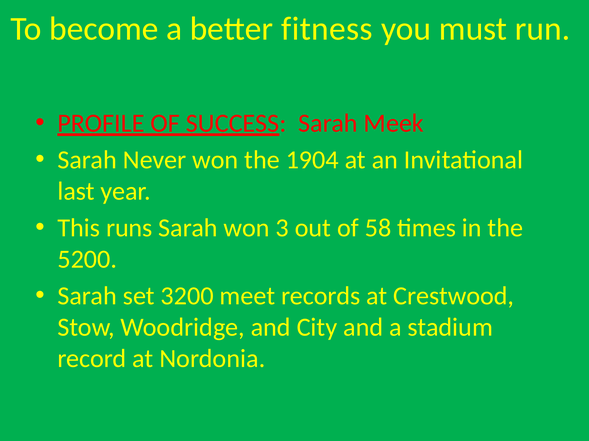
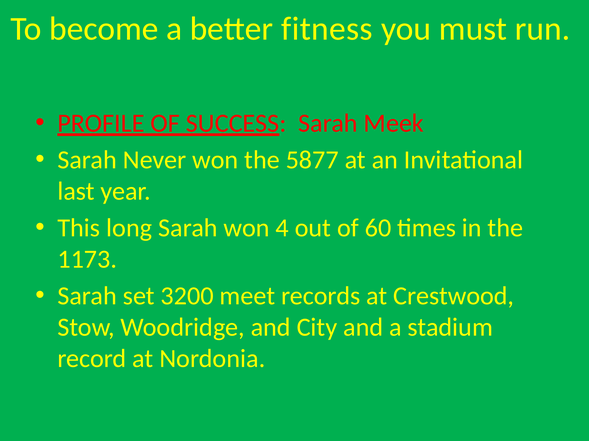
1904: 1904 -> 5877
runs: runs -> long
3: 3 -> 4
58: 58 -> 60
5200: 5200 -> 1173
